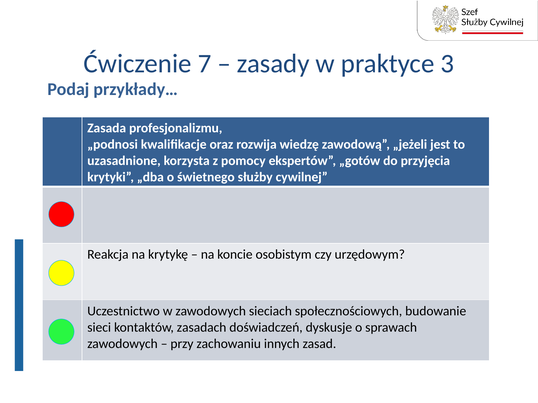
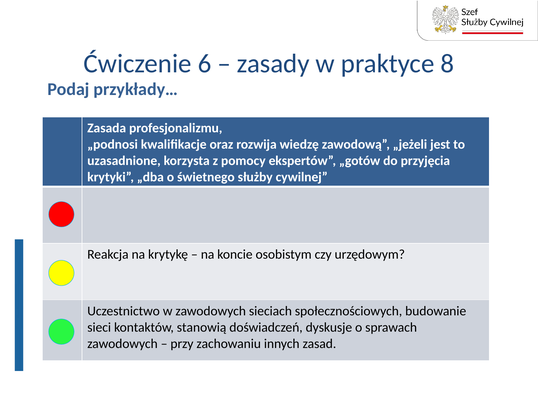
7: 7 -> 6
3: 3 -> 8
zasadach: zasadach -> stanowią
